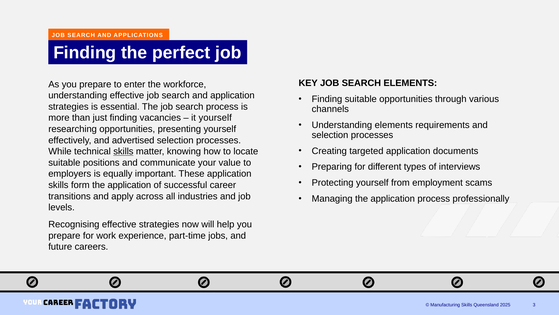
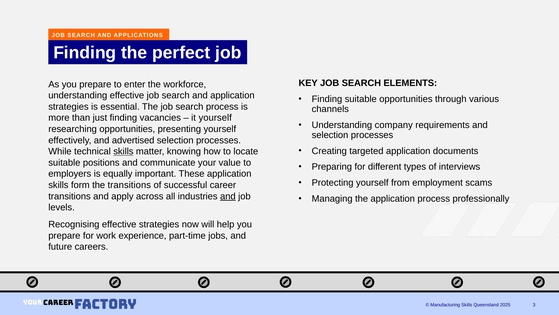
Understanding elements: elements -> company
form the application: application -> transitions
and at (228, 196) underline: none -> present
